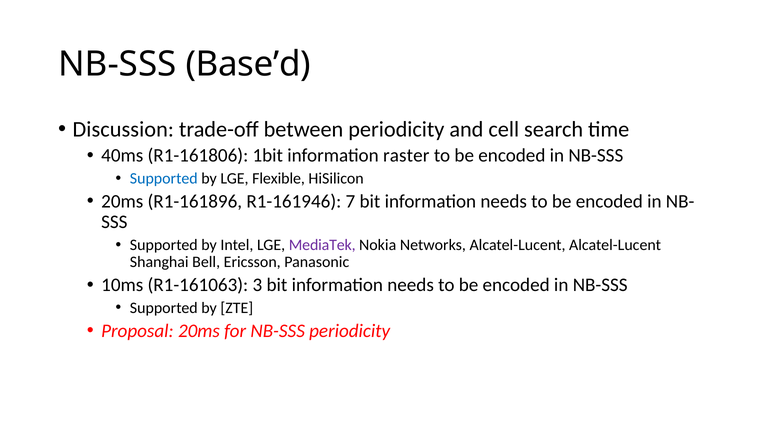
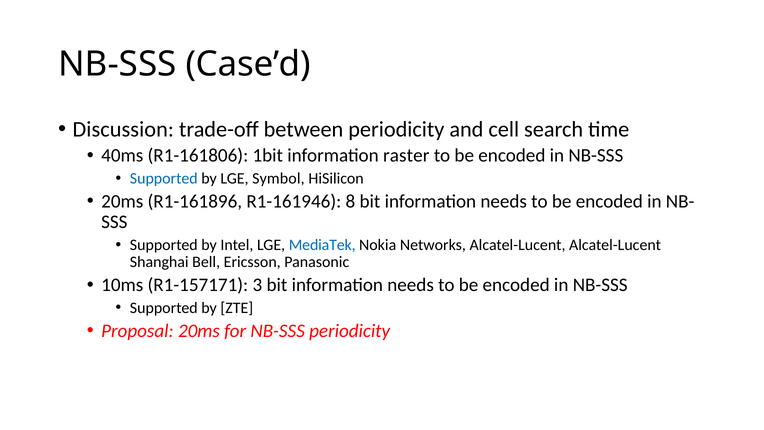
Base’d: Base’d -> Case’d
Flexible: Flexible -> Symbol
7: 7 -> 8
MediaTek colour: purple -> blue
R1-161063: R1-161063 -> R1-157171
